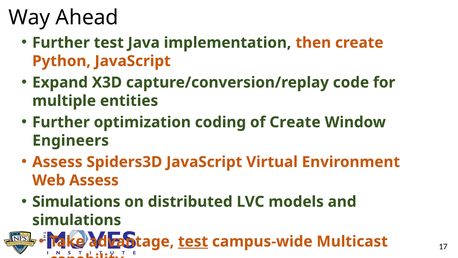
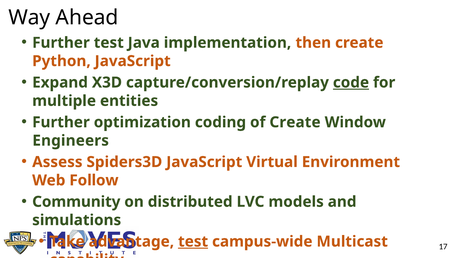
code underline: none -> present
Web Assess: Assess -> Follow
Simulations at (76, 201): Simulations -> Community
